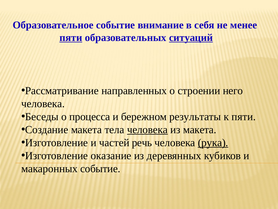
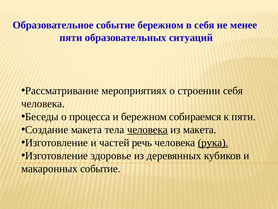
событие внимание: внимание -> бережном
пяти at (71, 38) underline: present -> none
ситуаций underline: present -> none
направленных: направленных -> мероприятиях
строении него: него -> себя
результаты: результаты -> собираемся
оказание: оказание -> здоровье
